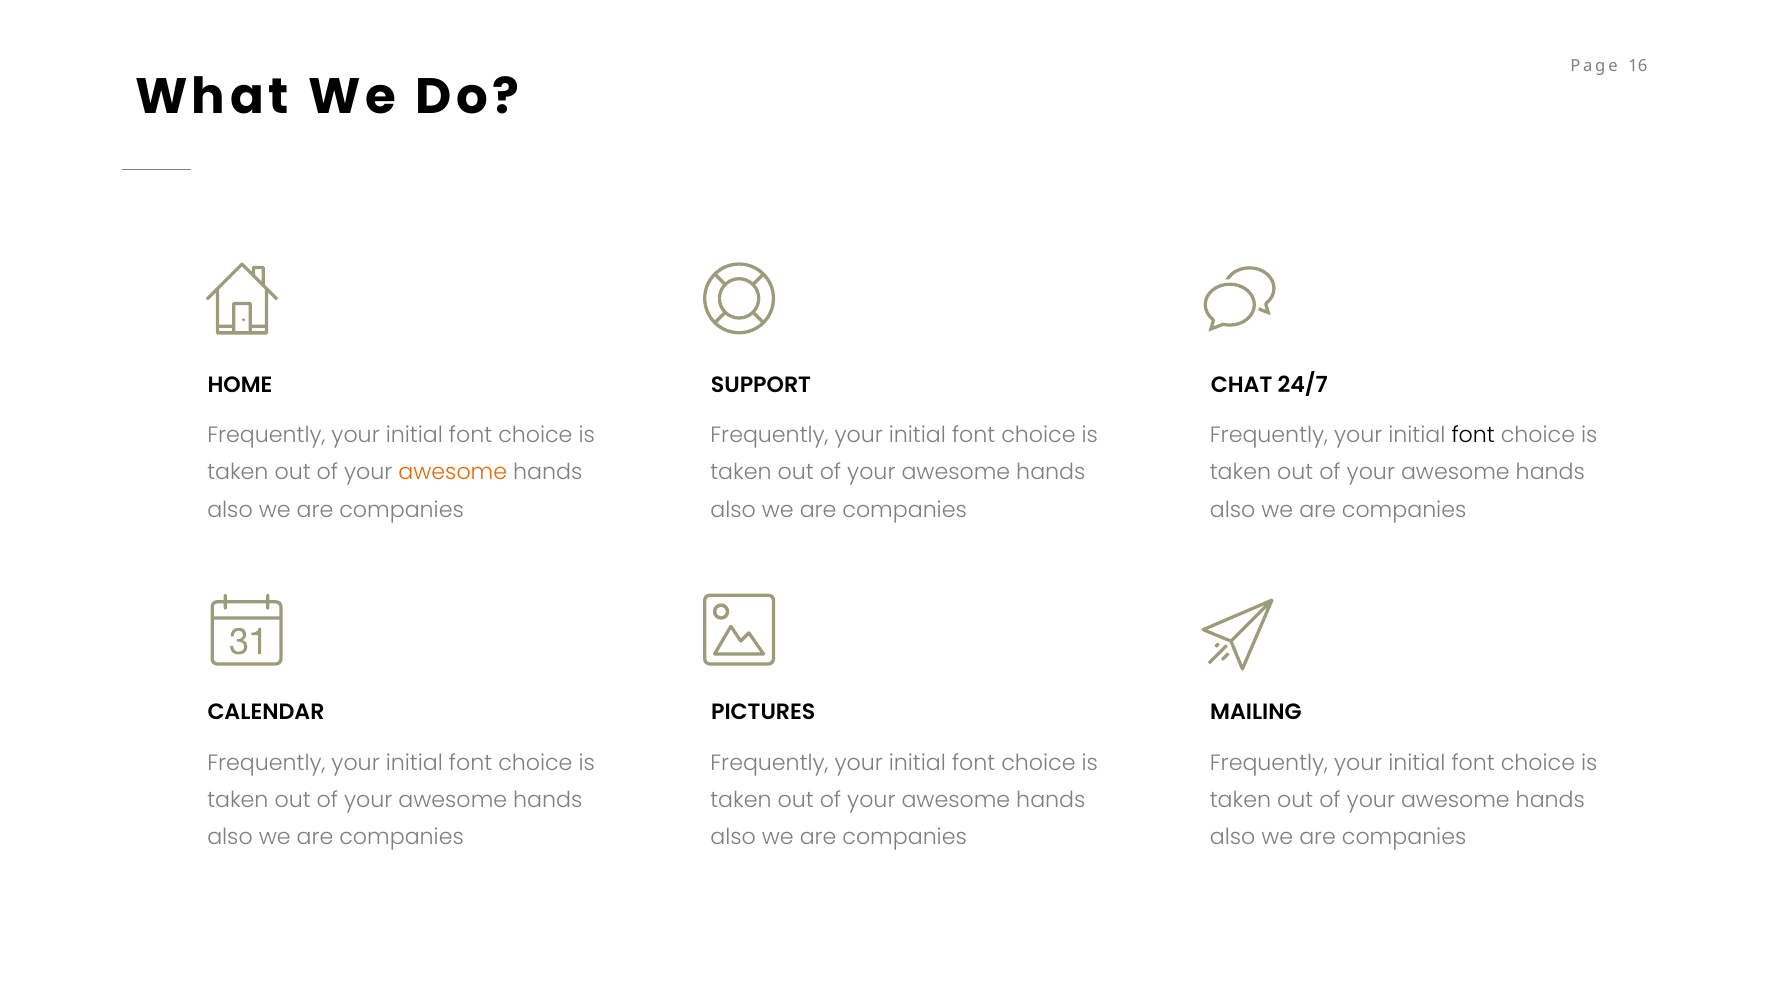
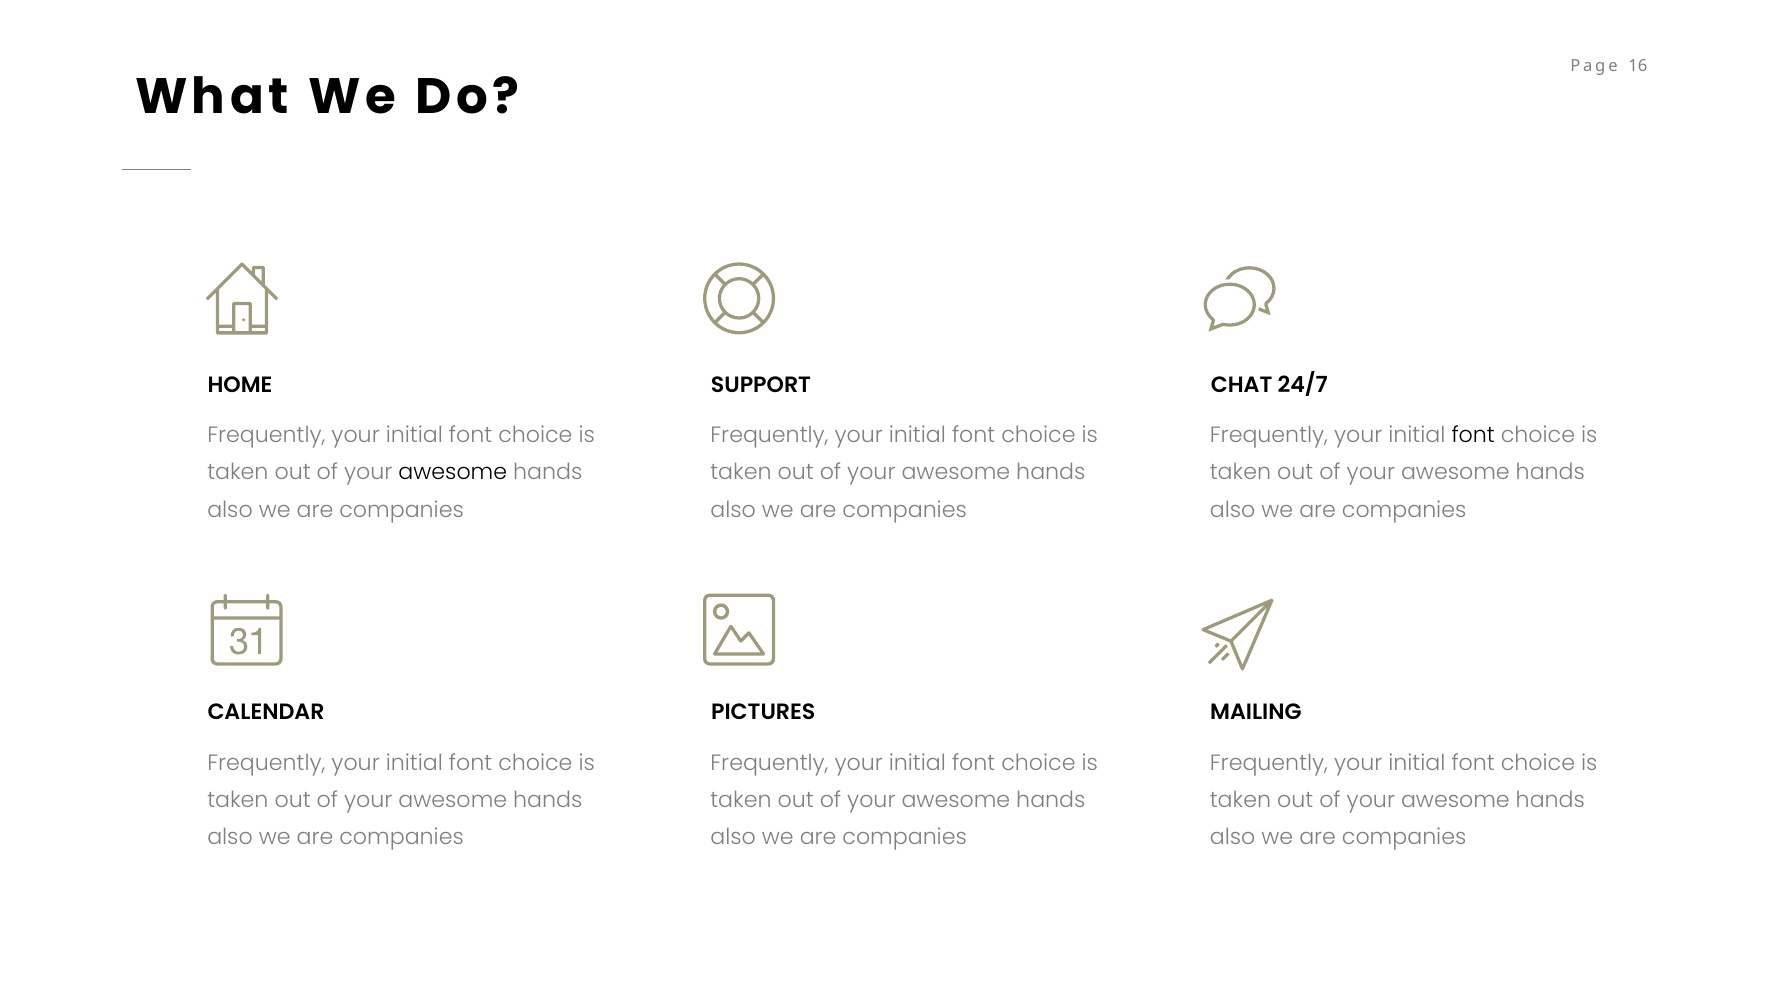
awesome at (453, 473) colour: orange -> black
